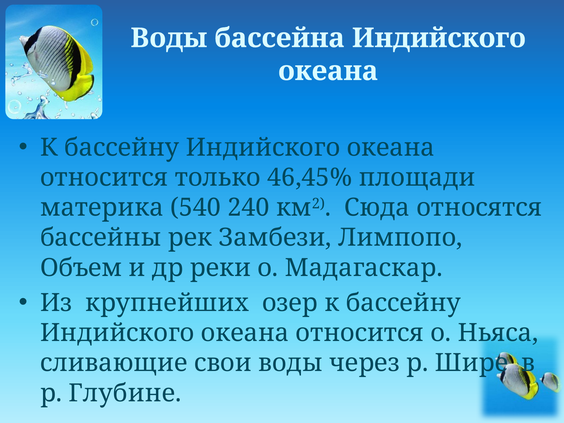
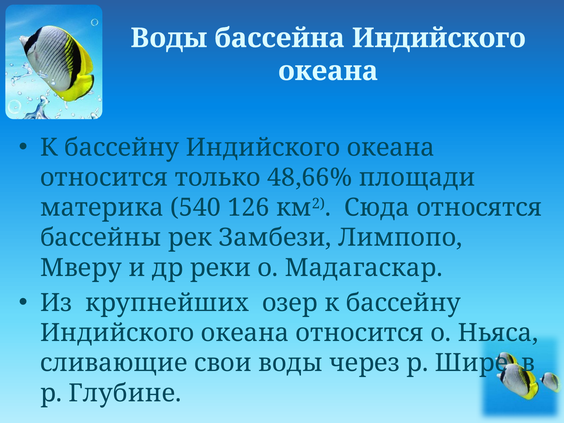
46,45%: 46,45% -> 48,66%
240: 240 -> 126
Объем: Объем -> Мверу
